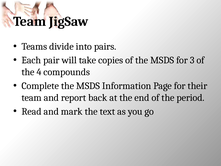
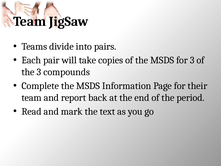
the 4: 4 -> 3
